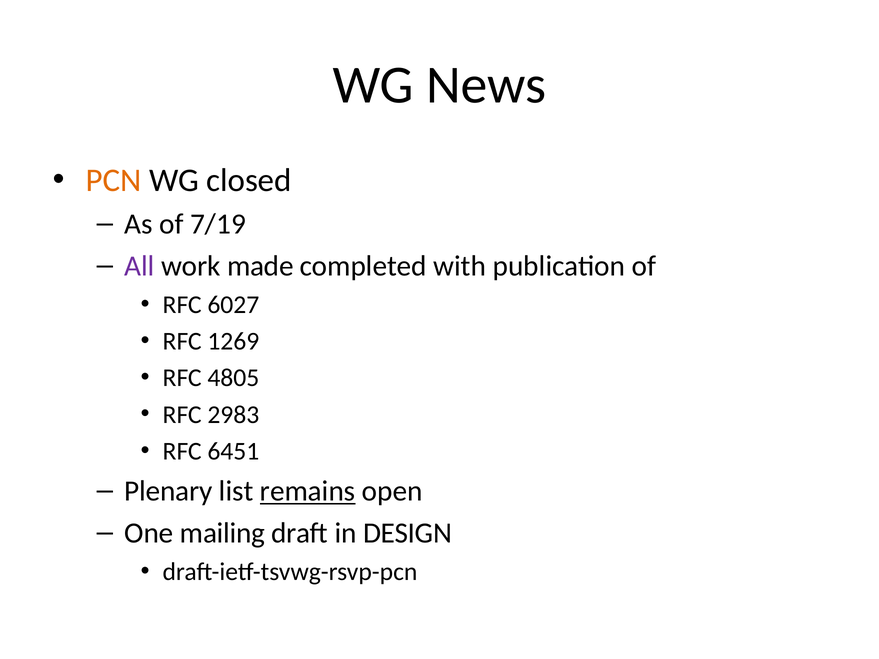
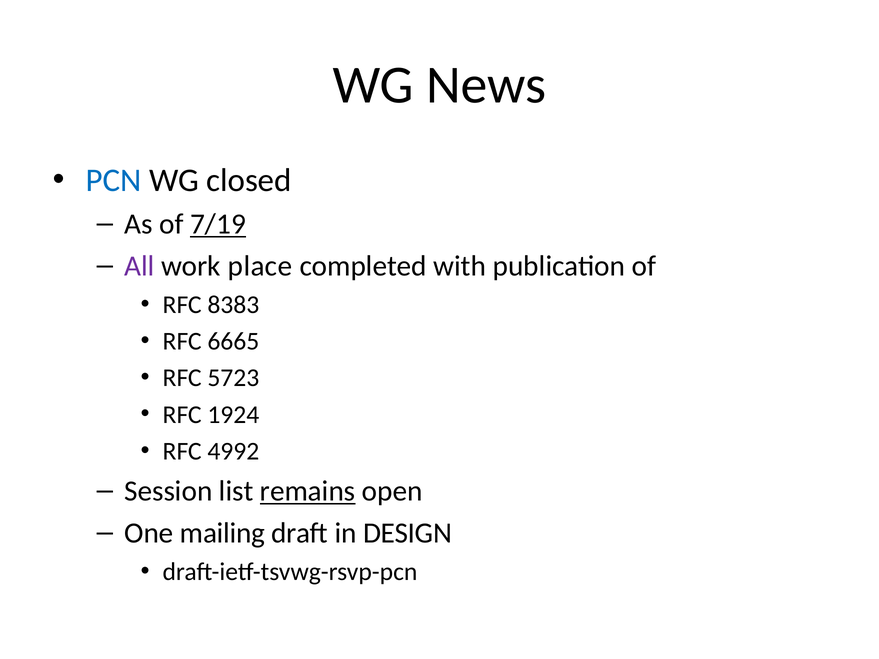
PCN colour: orange -> blue
7/19 underline: none -> present
made: made -> place
6027: 6027 -> 8383
1269: 1269 -> 6665
4805: 4805 -> 5723
2983: 2983 -> 1924
6451: 6451 -> 4992
Plenary: Plenary -> Session
